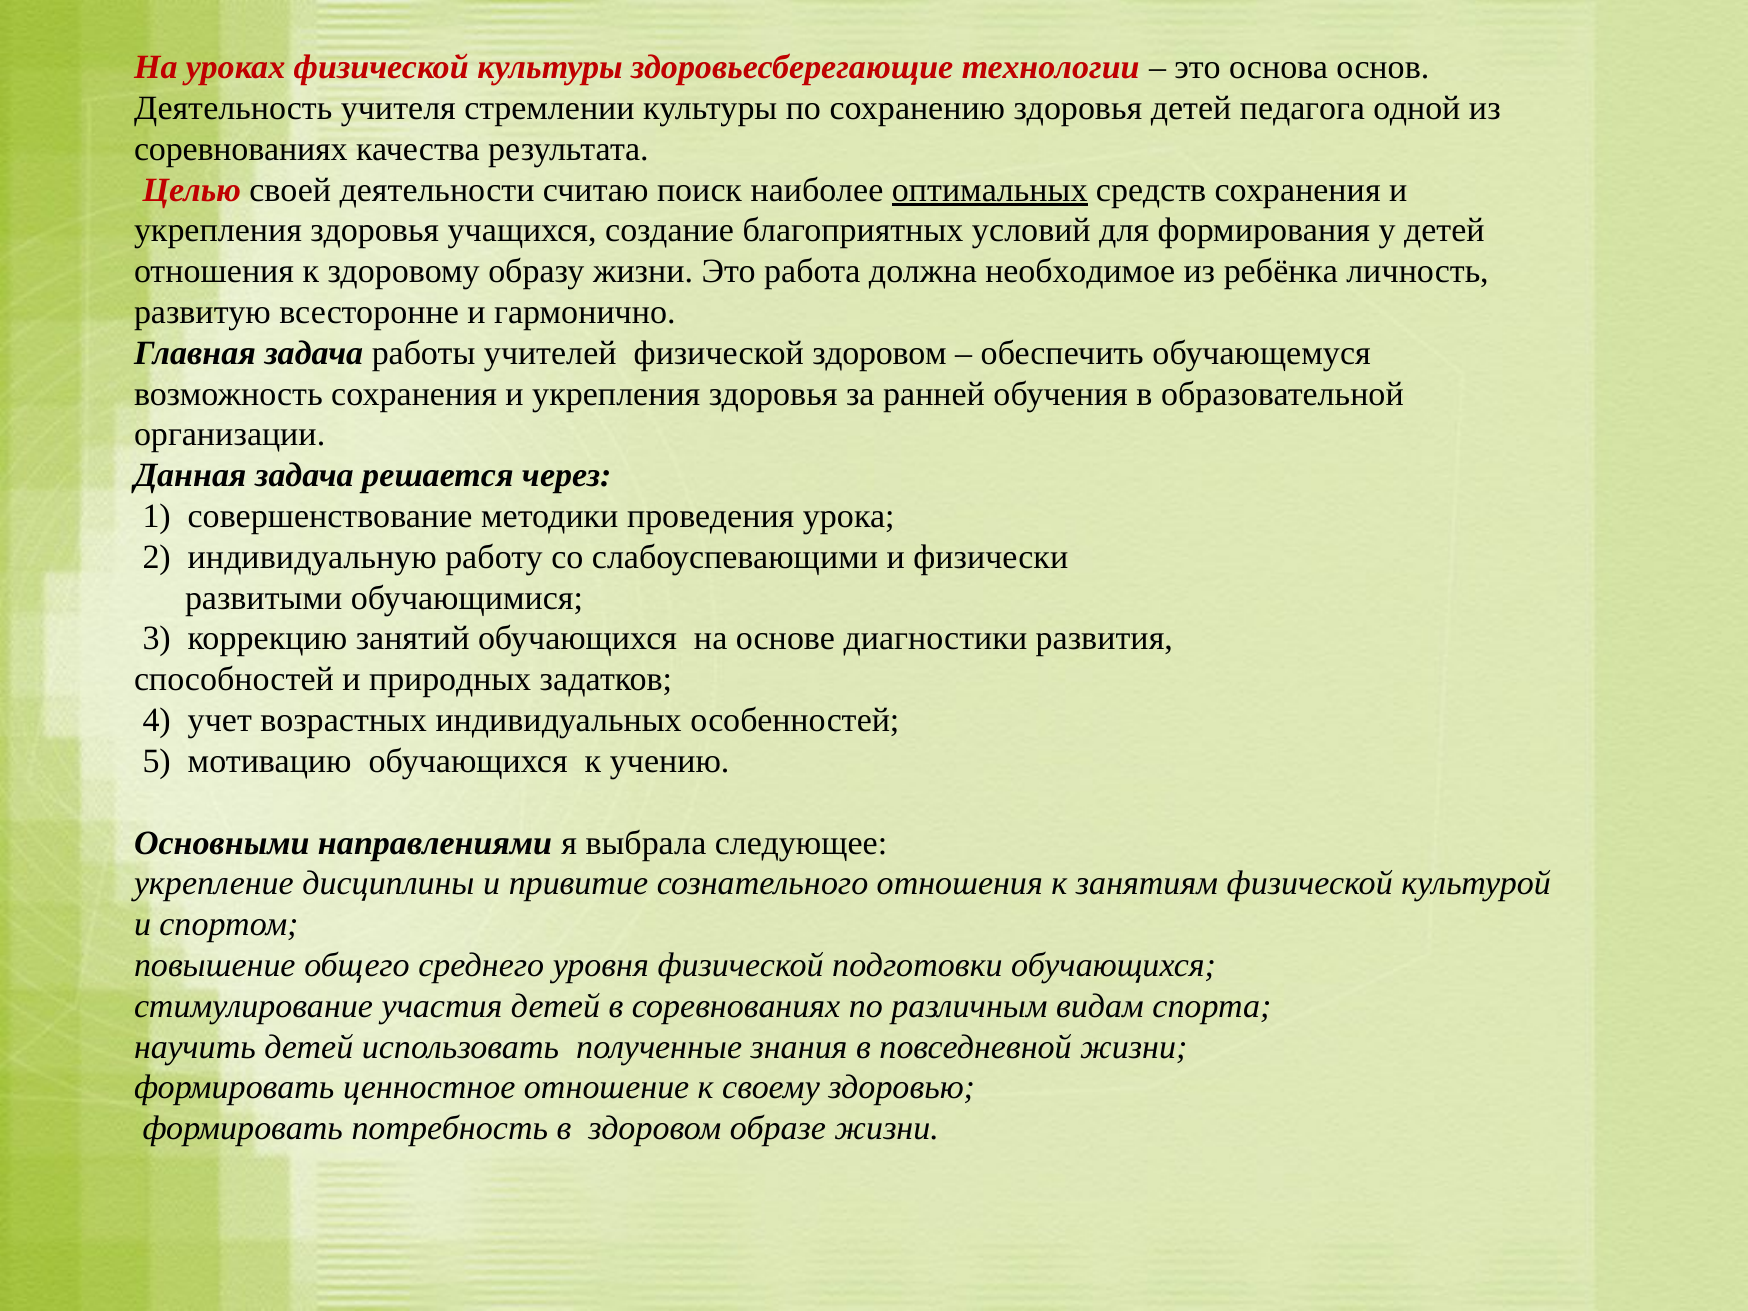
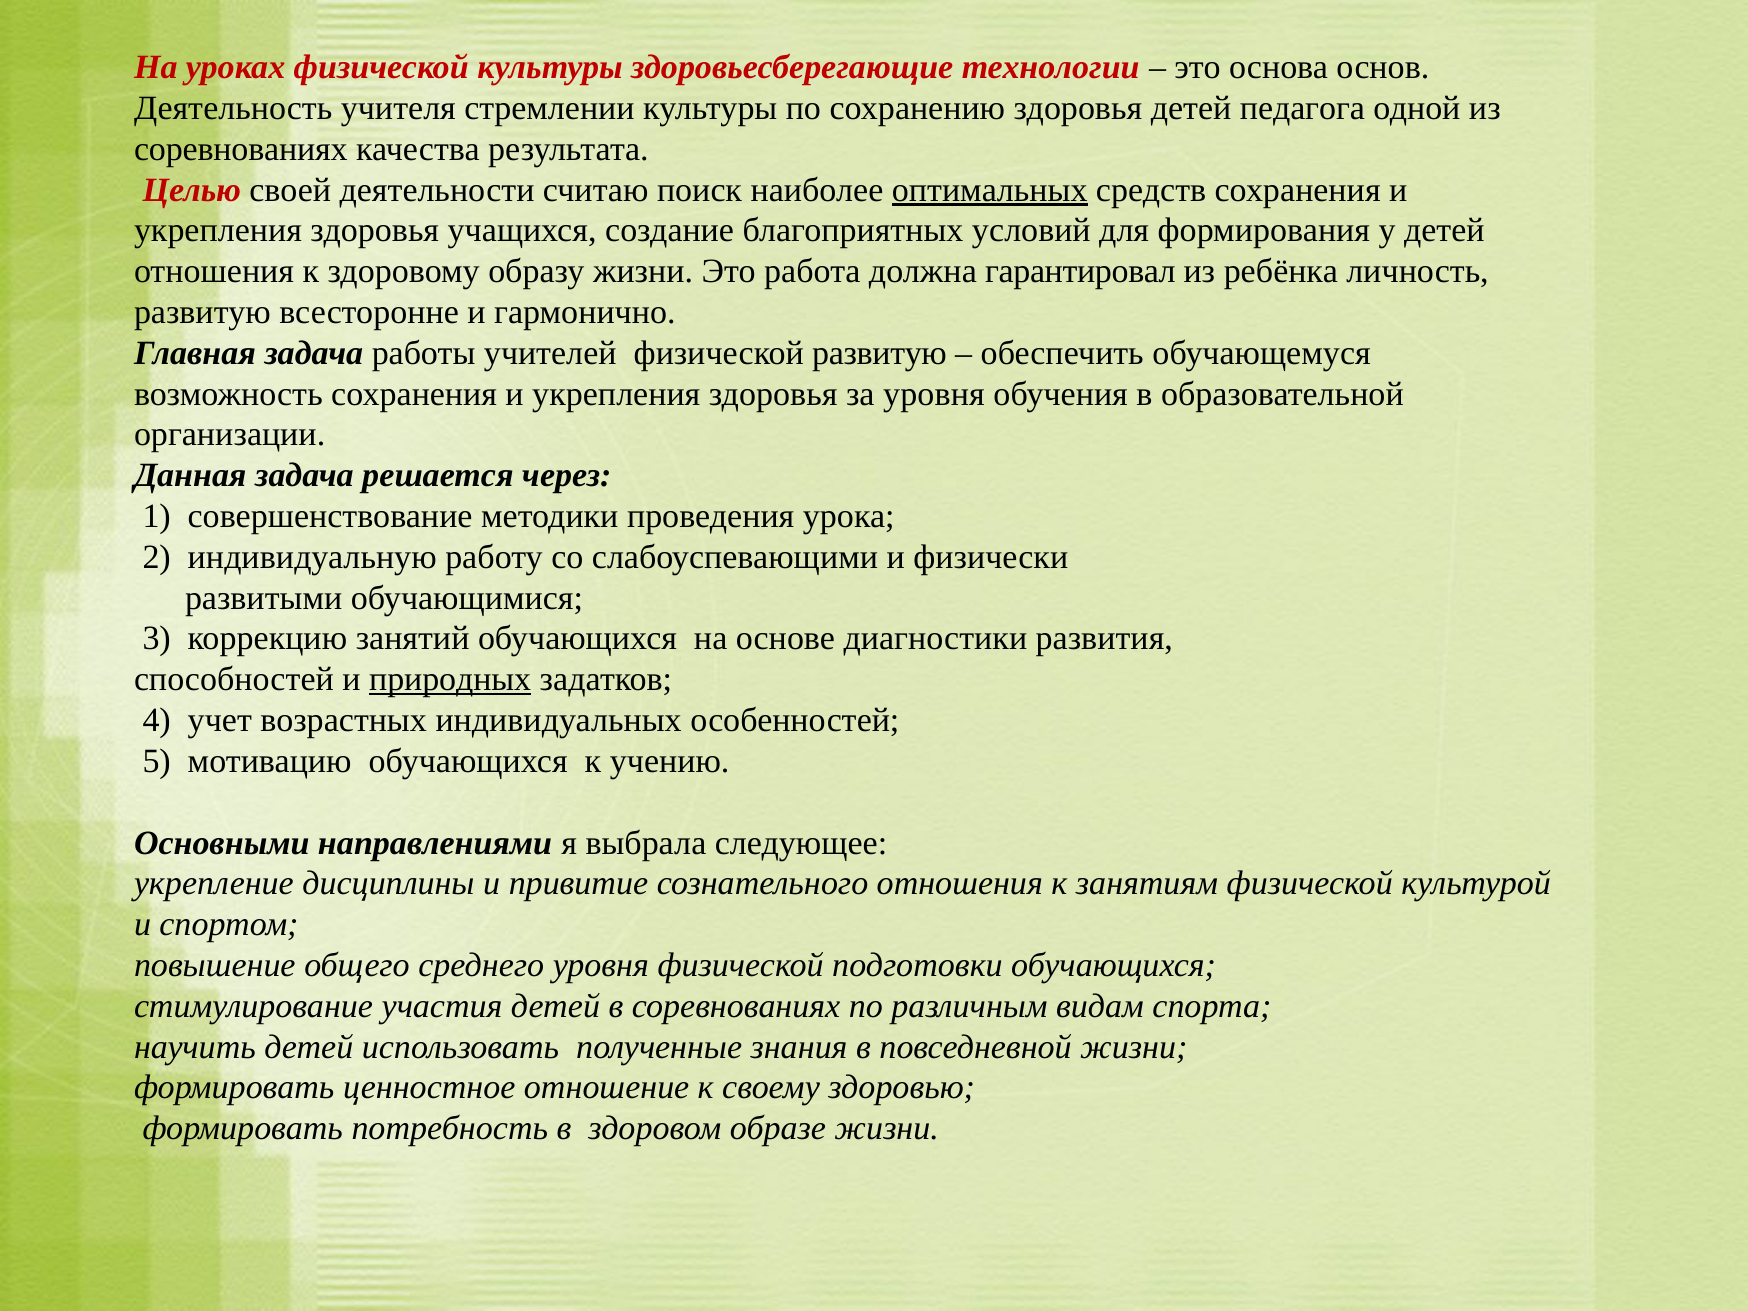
необходимое: необходимое -> гарантировал
физической здоровом: здоровом -> развитую
за ранней: ранней -> уровня
природных underline: none -> present
